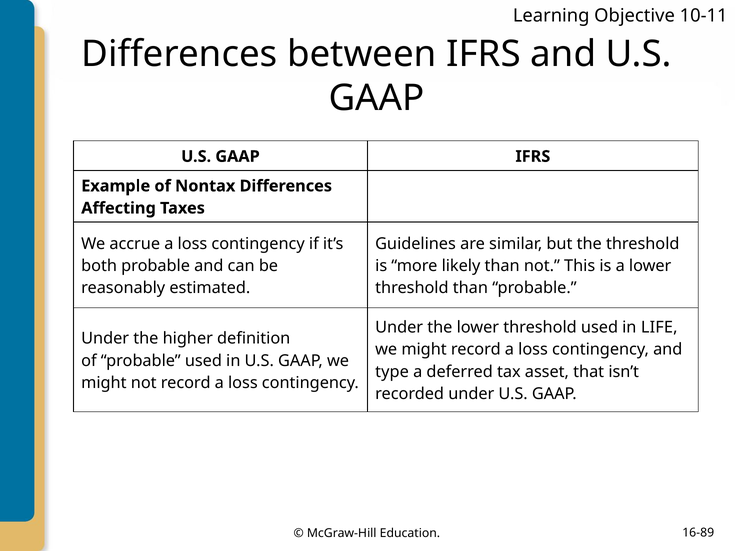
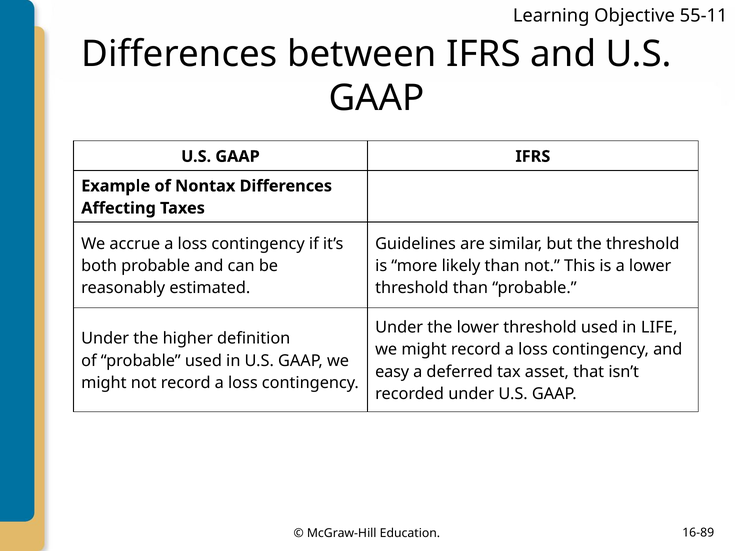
10-11: 10-11 -> 55-11
type: type -> easy
